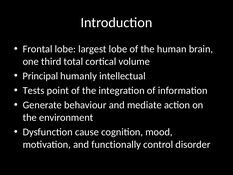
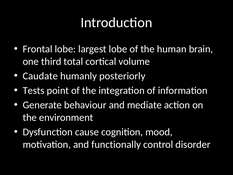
Principal: Principal -> Caudate
intellectual: intellectual -> posteriorly
